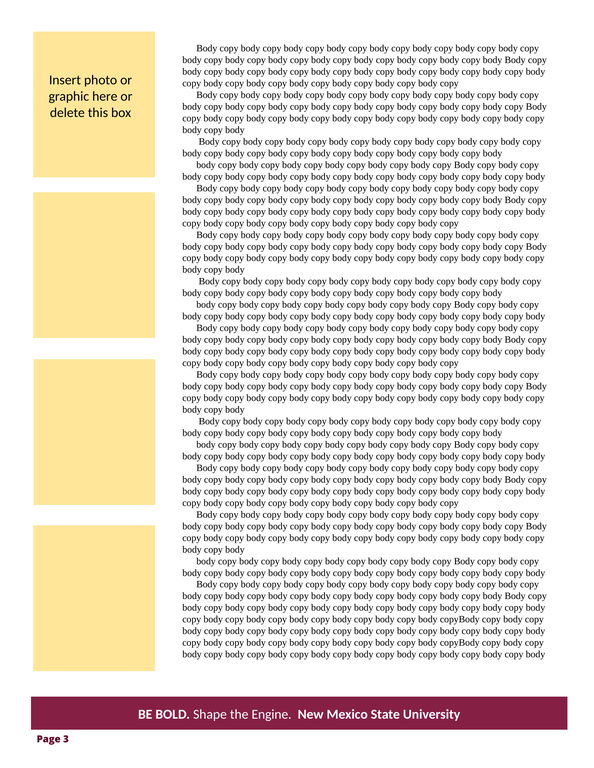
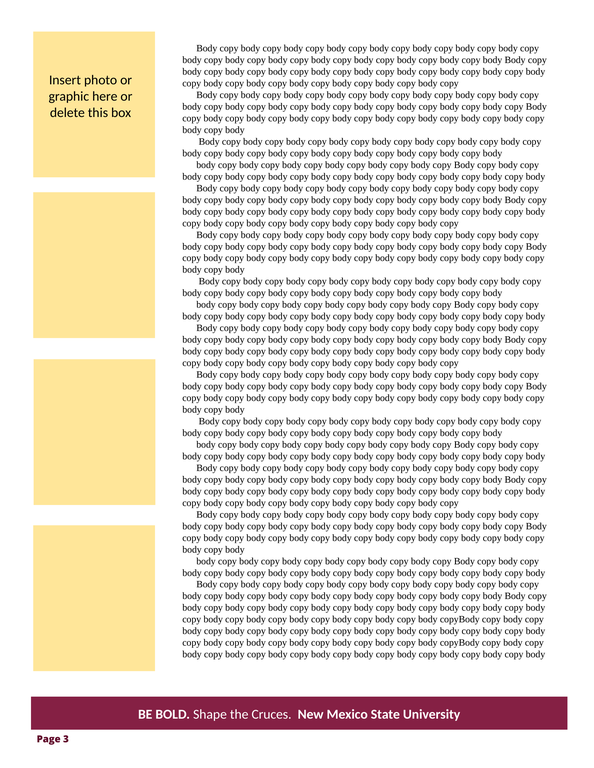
Engine: Engine -> Cruces
